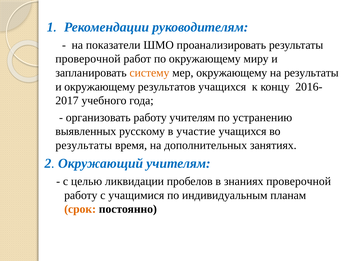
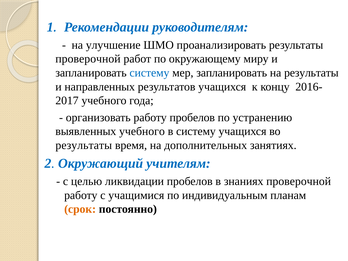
показатели: показатели -> улучшение
систему at (149, 73) colour: orange -> blue
мер окружающему: окружающему -> запланировать
и окружающему: окружающему -> направленных
работу учителям: учителям -> пробелов
выявленных русскому: русскому -> учебного
в участие: участие -> систему
